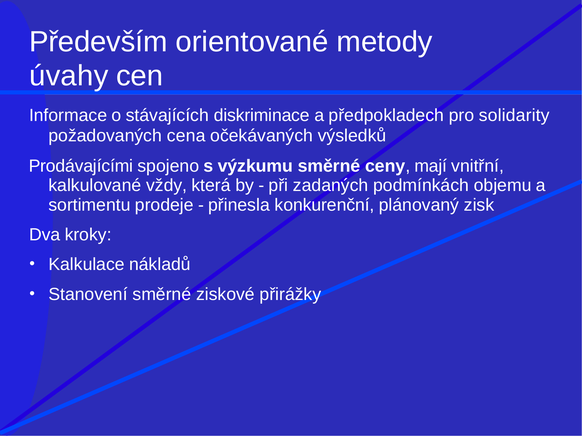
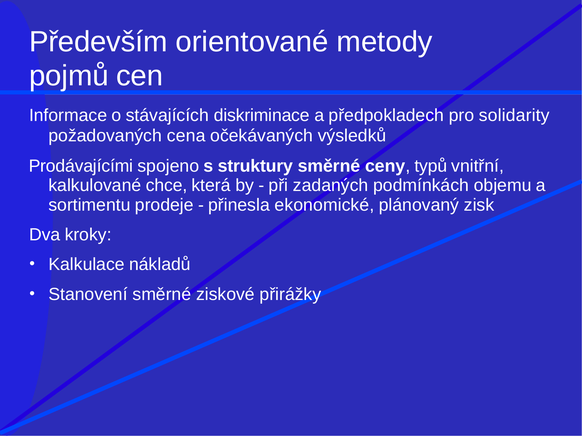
úvahy: úvahy -> pojmů
výzkumu: výzkumu -> struktury
mají: mají -> typů
vždy: vždy -> chce
konkurenční: konkurenční -> ekonomické
